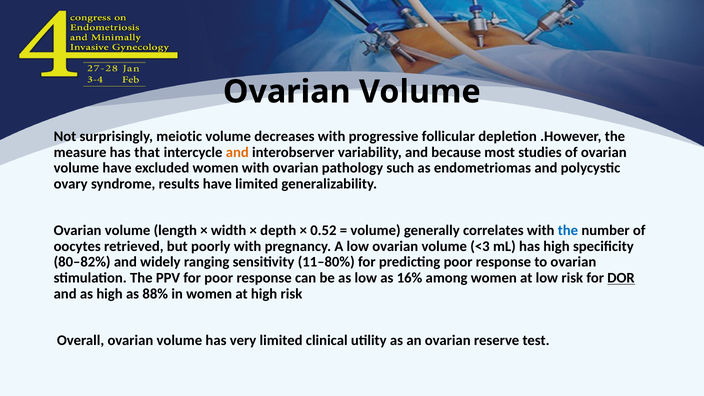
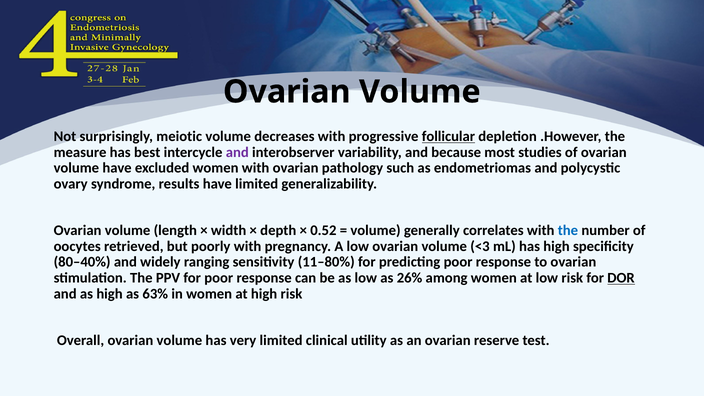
follicular underline: none -> present
that: that -> best
and at (237, 152) colour: orange -> purple
80–82%: 80–82% -> 80–40%
16%: 16% -> 26%
88%: 88% -> 63%
